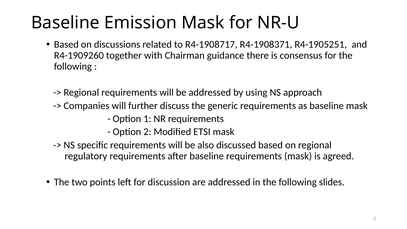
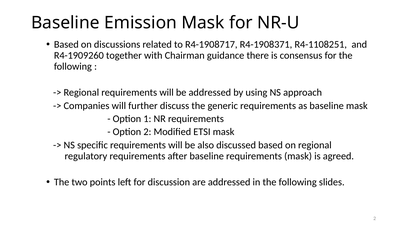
R4-1905251: R4-1905251 -> R4-1108251
